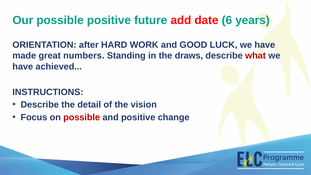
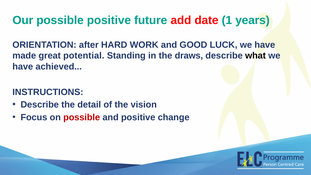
6: 6 -> 1
numbers: numbers -> potential
what colour: red -> black
